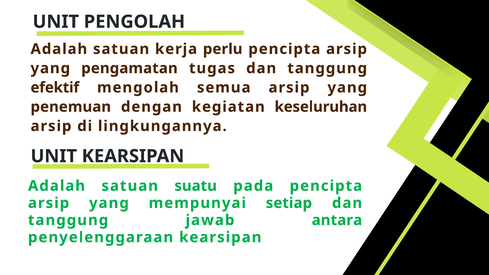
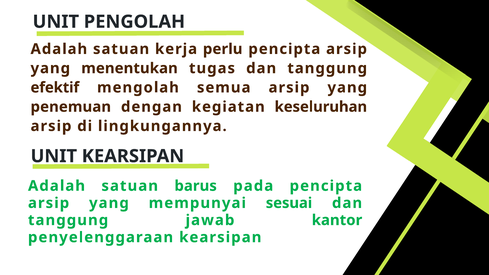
pengamatan: pengamatan -> menentukan
suatu: suatu -> barus
setiap: setiap -> sesuai
antara: antara -> kantor
